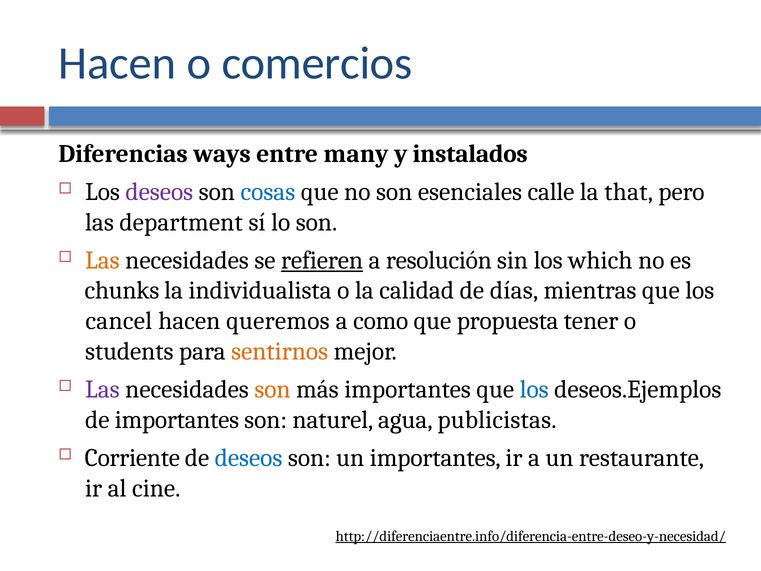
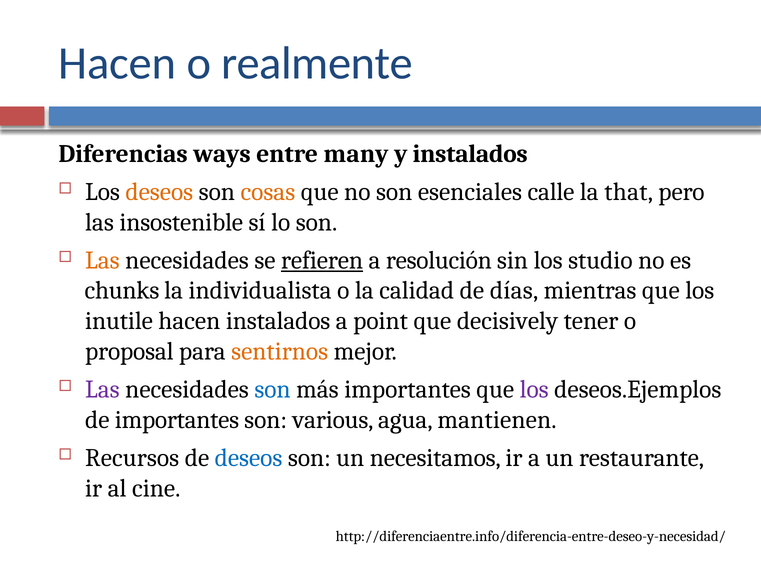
comercios: comercios -> realmente
deseos at (159, 192) colour: purple -> orange
cosas colour: blue -> orange
department: department -> insostenible
which: which -> studio
cancel: cancel -> inutile
hacen queremos: queremos -> instalados
como: como -> point
propuesta: propuesta -> decisively
students: students -> proposal
son at (273, 389) colour: orange -> blue
los at (534, 389) colour: blue -> purple
naturel: naturel -> various
publicistas: publicistas -> mantienen
Corriente: Corriente -> Recursos
un importantes: importantes -> necesitamos
http://diferenciaentre.info/diferencia-entre-deseo-y-necesidad/ underline: present -> none
